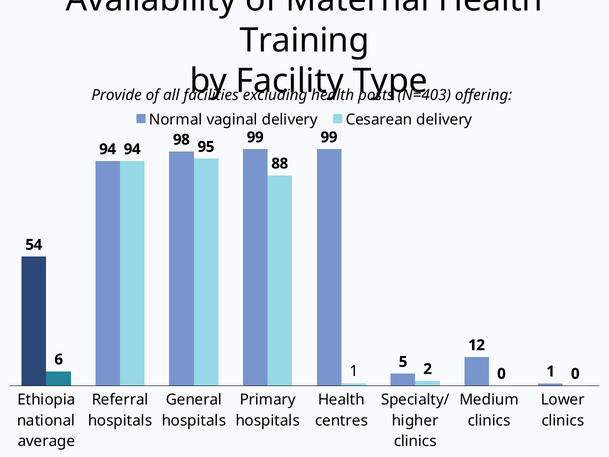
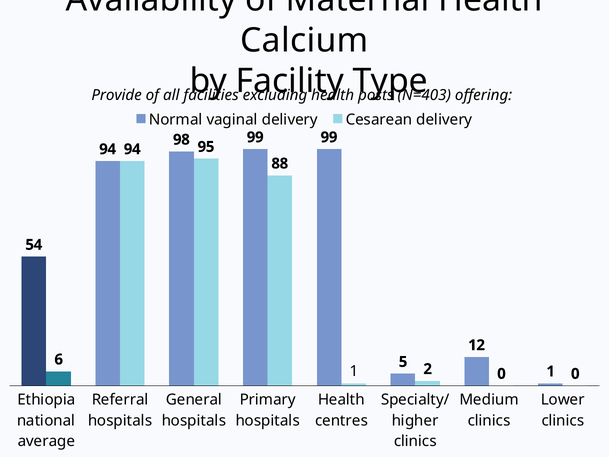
Training: Training -> Calcium
